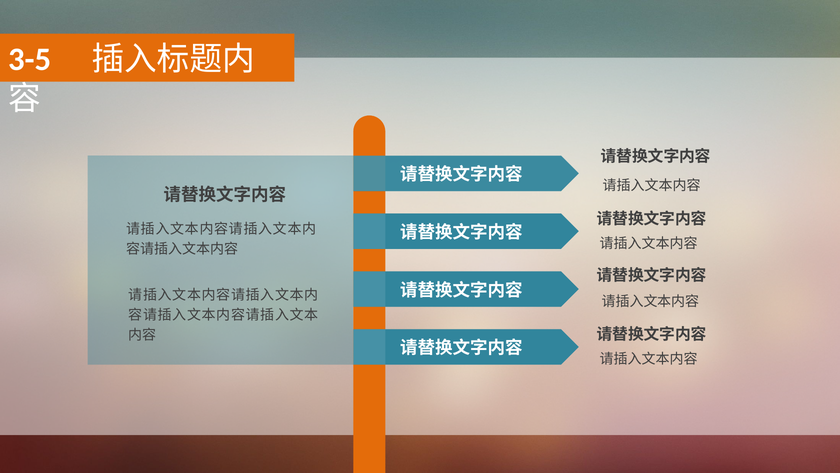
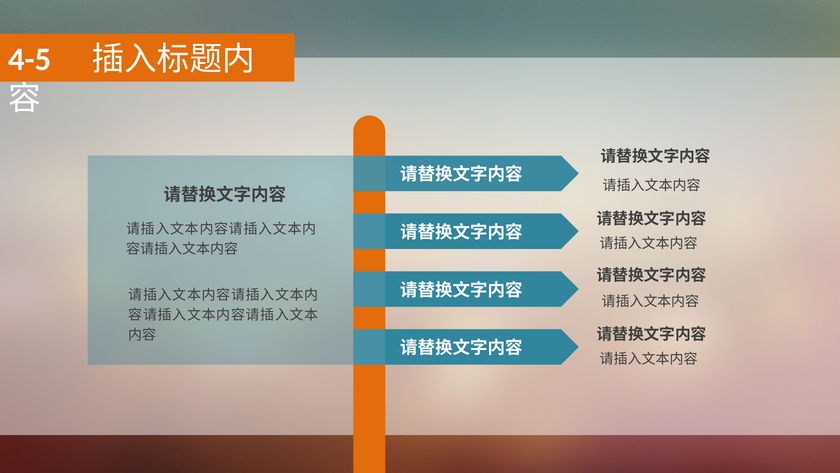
3-5: 3-5 -> 4-5
